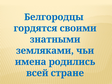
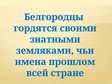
родились: родились -> прошлом
